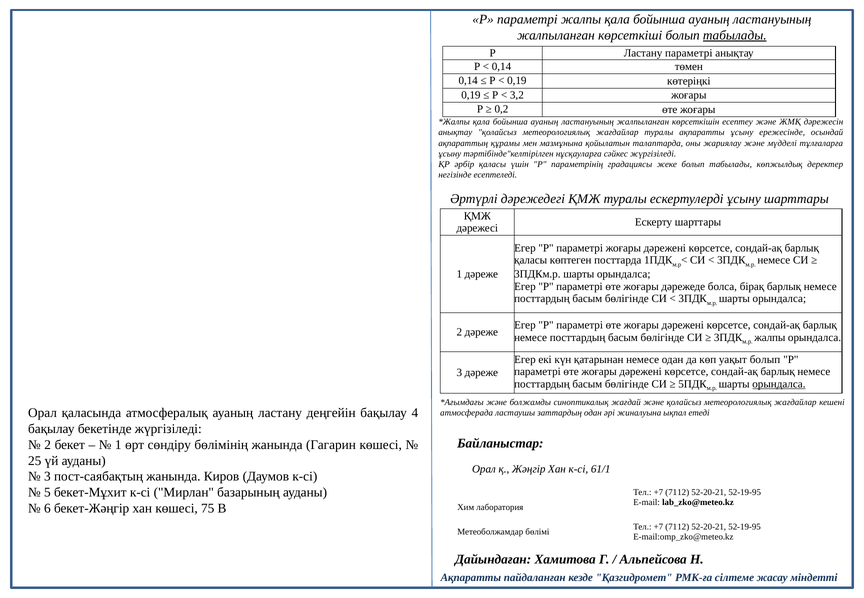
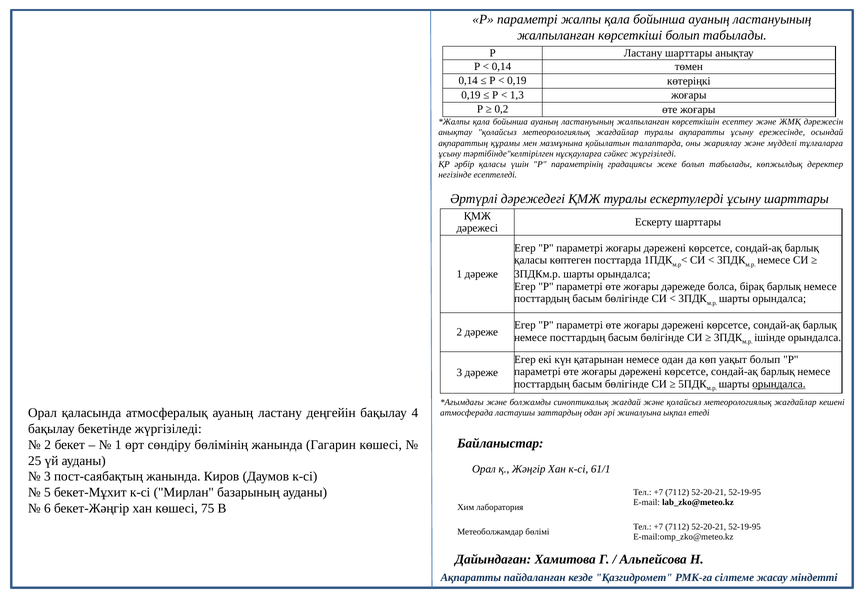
табылады at (735, 35) underline: present -> none
Ластану параметрі: параметрі -> шарттары
3,2: 3,2 -> 1,3
жалпы at (770, 338): жалпы -> ішінде
